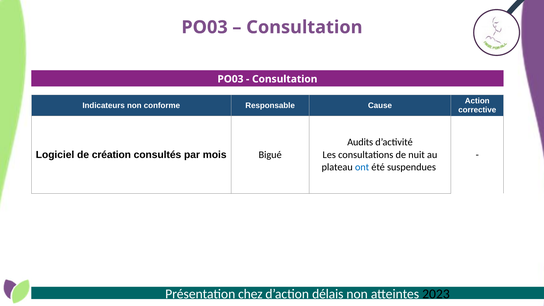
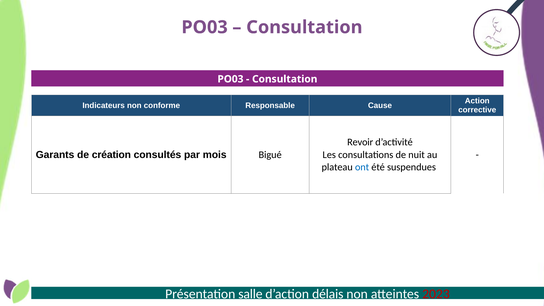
Audits: Audits -> Revoir
Logiciel: Logiciel -> Garants
chez: chez -> salle
2023 colour: black -> red
